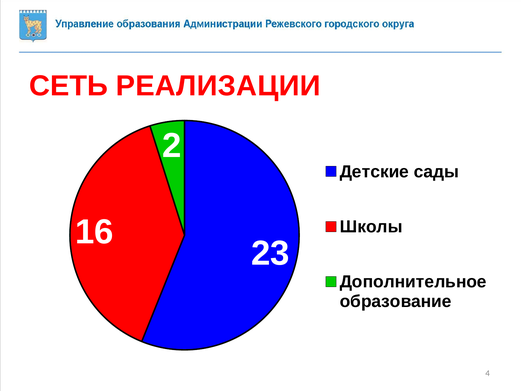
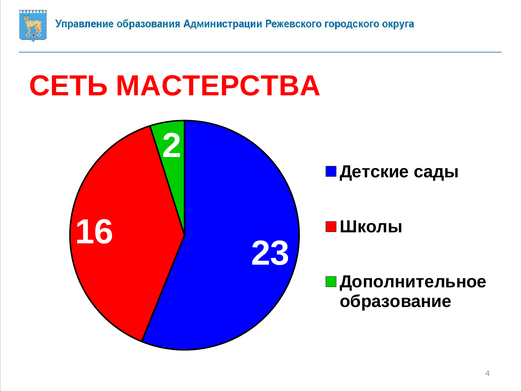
РЕАЛИЗАЦИИ: РЕАЛИЗАЦИИ -> МАСТЕРСТВА
